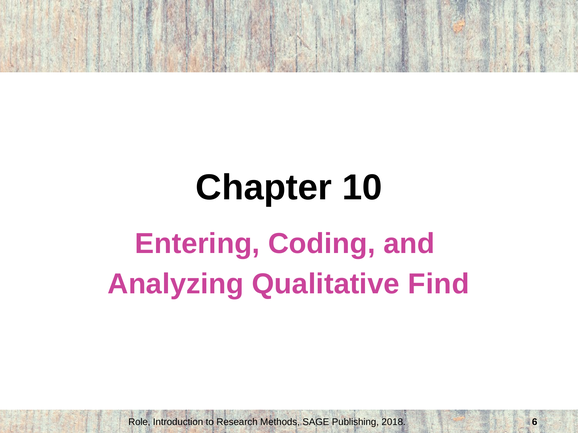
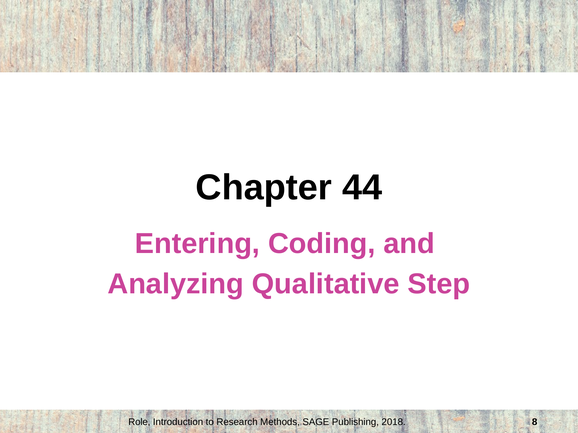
10: 10 -> 44
Find: Find -> Step
6: 6 -> 8
